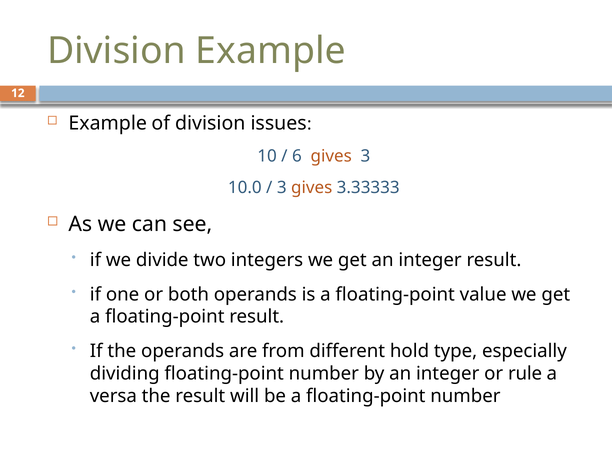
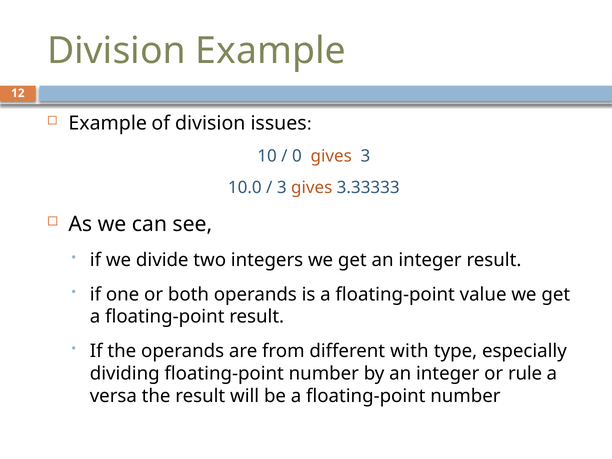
6: 6 -> 0
hold: hold -> with
